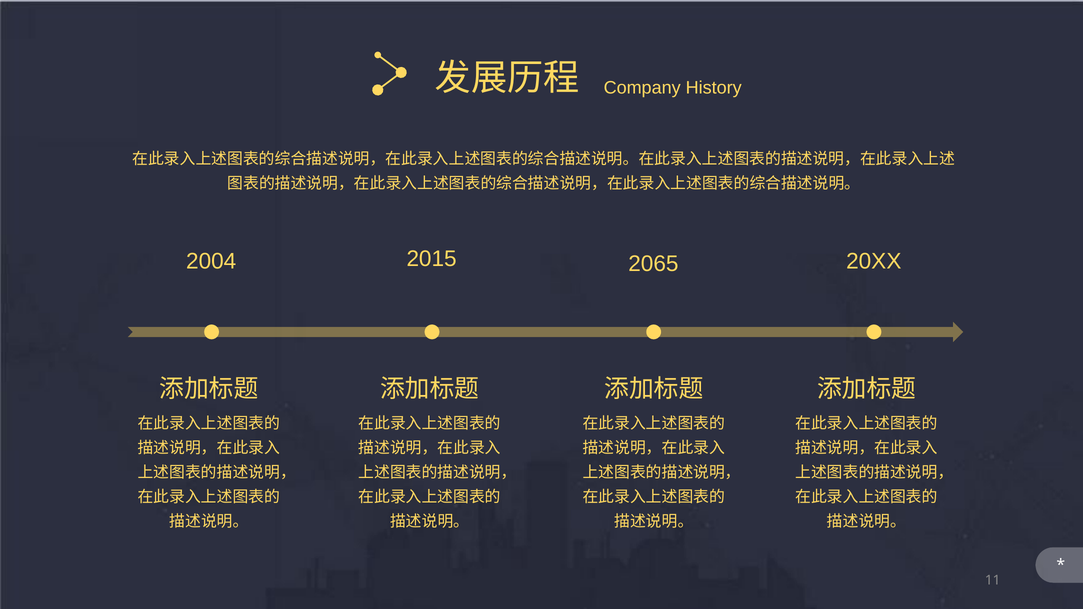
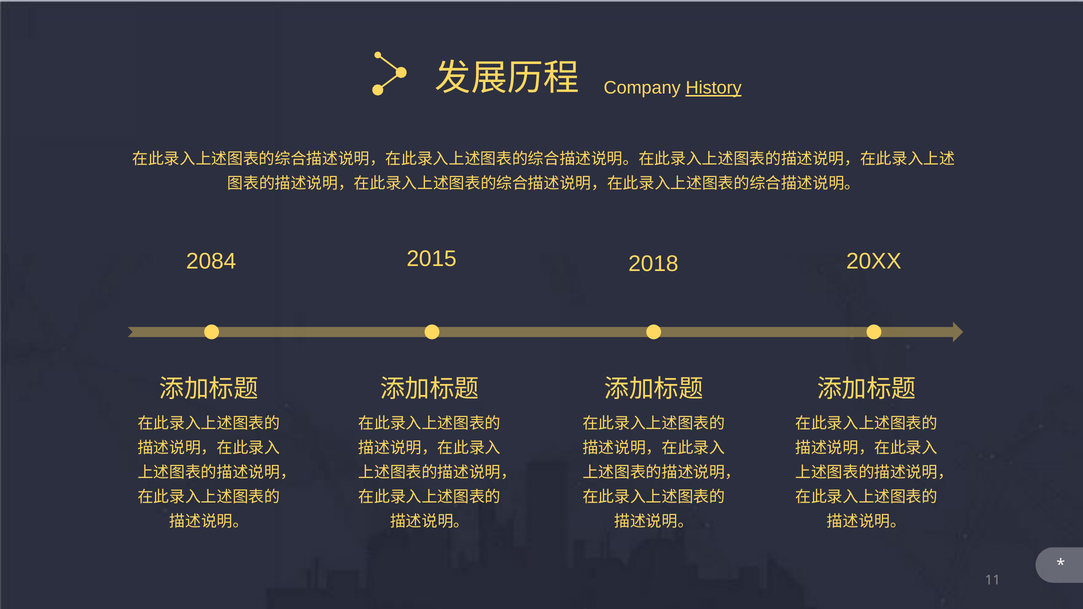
History underline: none -> present
2004: 2004 -> 2084
2065: 2065 -> 2018
